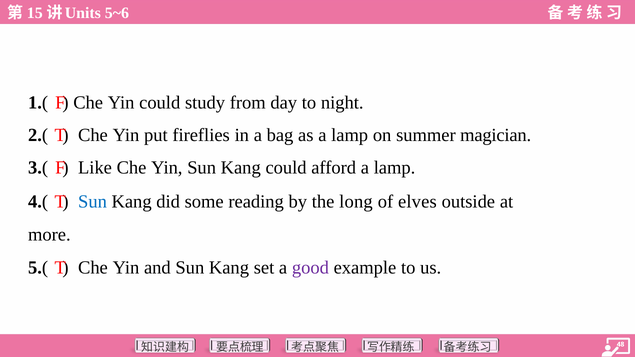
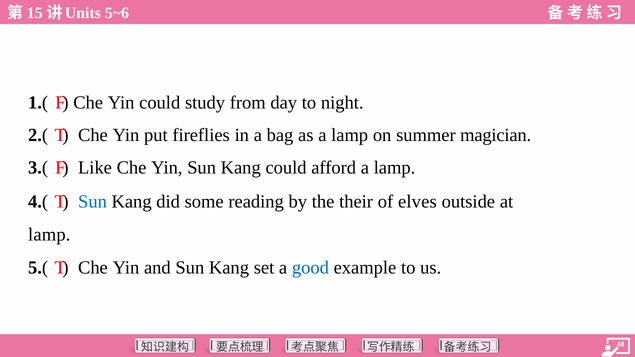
long: long -> their
more at (49, 235): more -> lamp
good colour: purple -> blue
